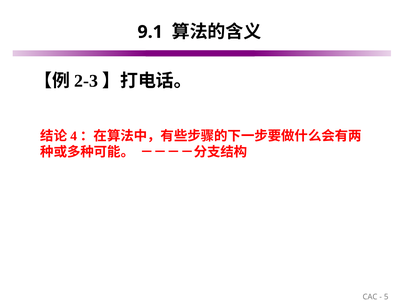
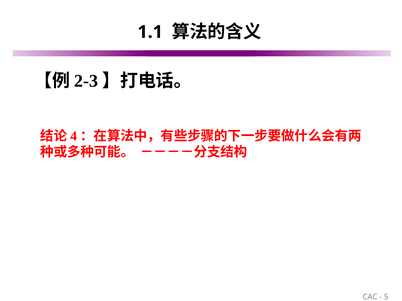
9.1: 9.1 -> 1.1
